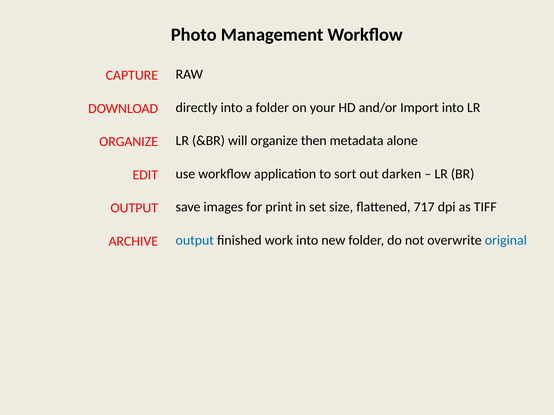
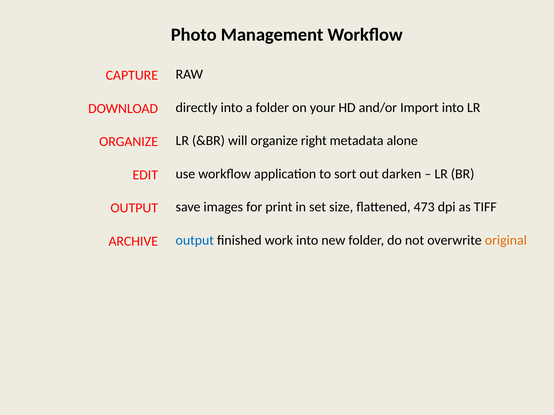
then: then -> right
717: 717 -> 473
original colour: blue -> orange
